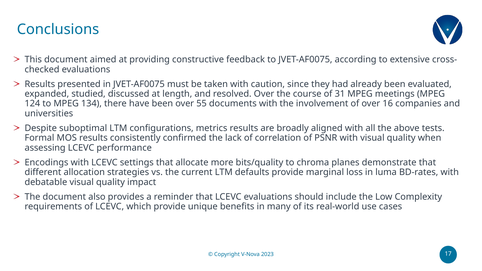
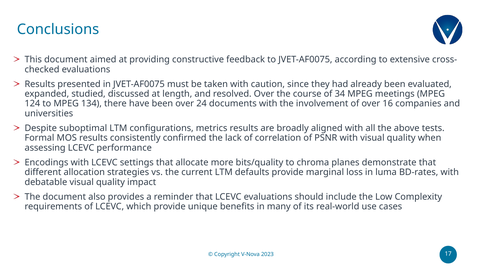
31: 31 -> 34
55: 55 -> 24
